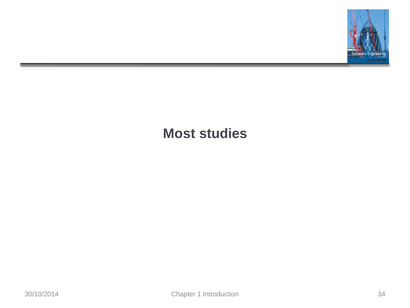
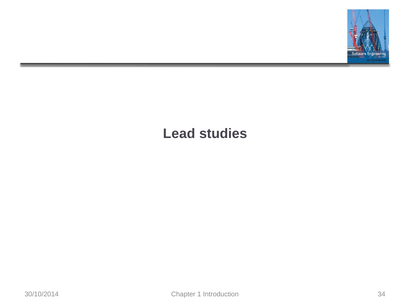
Most: Most -> Lead
